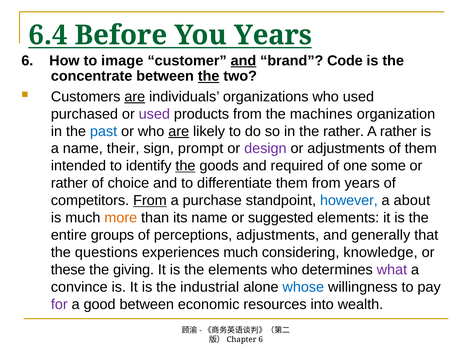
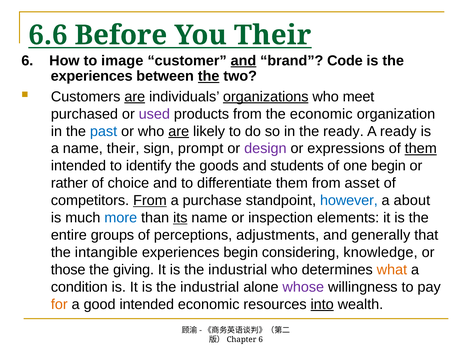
6.4: 6.4 -> 6.6
You Years: Years -> Their
concentrate at (92, 76): concentrate -> experiences
organizations underline: none -> present
who used: used -> meet
the machines: machines -> economic
the rather: rather -> ready
A rather: rather -> ready
or adjustments: adjustments -> expressions
them at (421, 149) underline: none -> present
the at (185, 166) underline: present -> none
required: required -> students
one some: some -> begin
from years: years -> asset
more colour: orange -> blue
its underline: none -> present
suggested: suggested -> inspection
questions: questions -> intangible
experiences much: much -> begin
these: these -> those
elements at (238, 270): elements -> industrial
what colour: purple -> orange
convince: convince -> condition
whose colour: blue -> purple
for colour: purple -> orange
good between: between -> intended
into underline: none -> present
